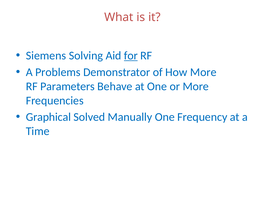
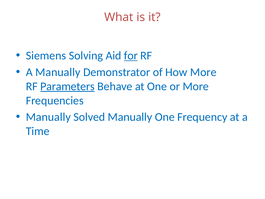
A Problems: Problems -> Manually
Parameters underline: none -> present
Graphical at (48, 117): Graphical -> Manually
